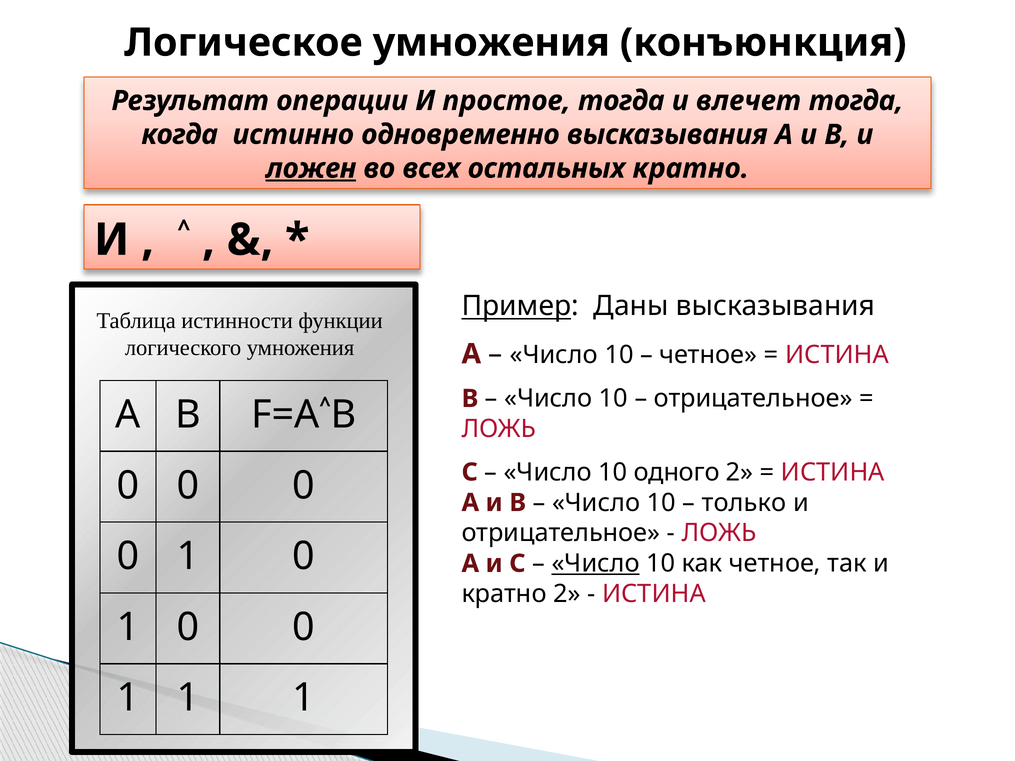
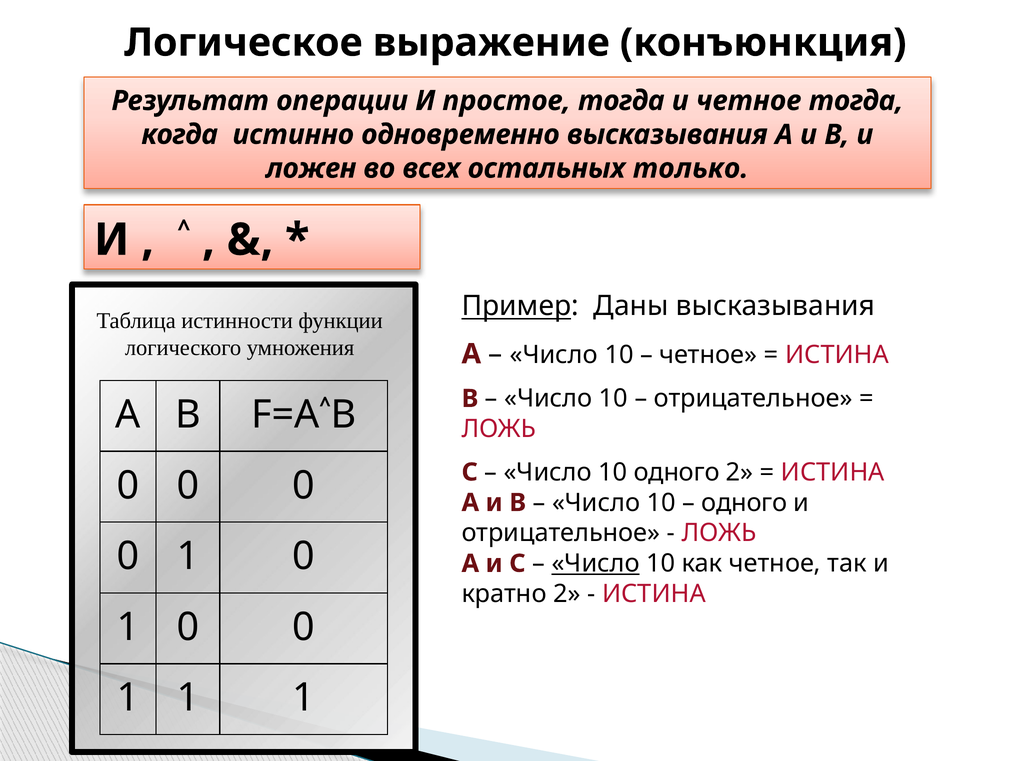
Логическое умножения: умножения -> выражение
и влечет: влечет -> четное
ложен underline: present -> none
остальных кратно: кратно -> только
только at (744, 503): только -> одного
